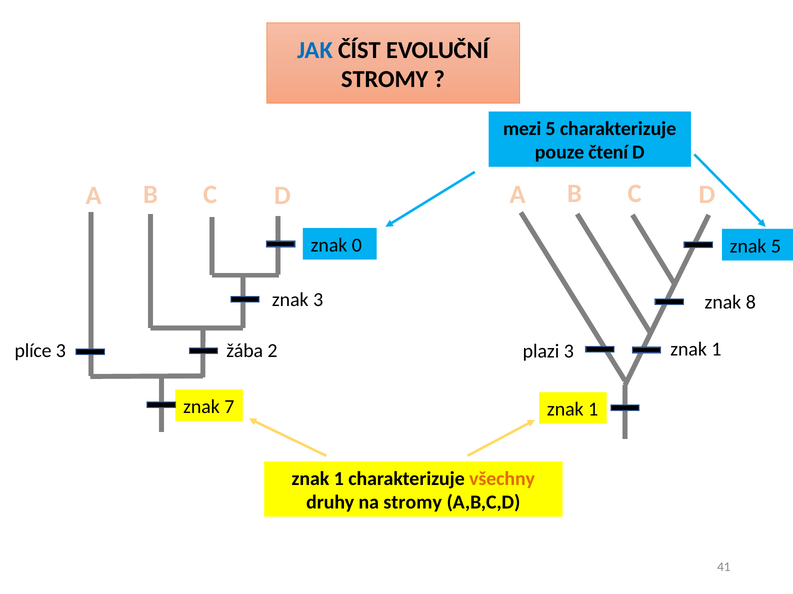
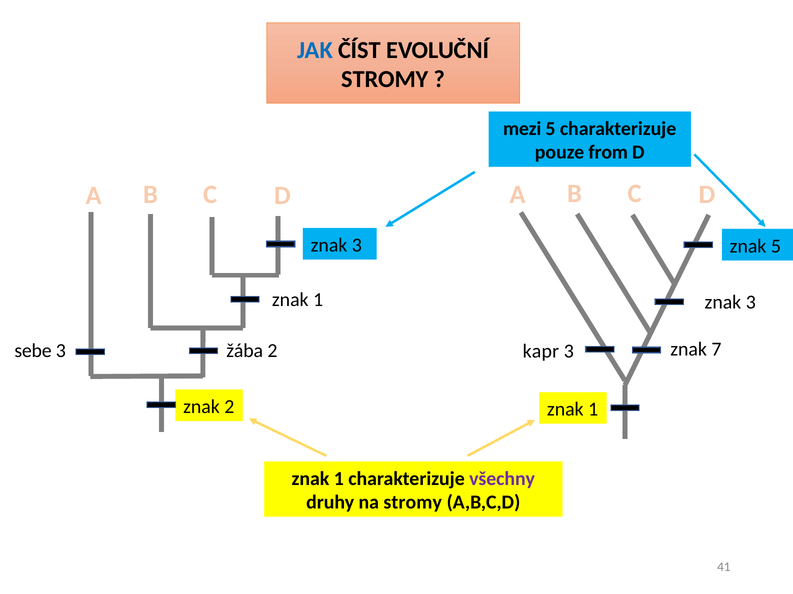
čtení: čtení -> from
0 at (357, 245): 0 -> 3
3 at (318, 300): 3 -> 1
8 at (751, 303): 8 -> 3
1 at (716, 350): 1 -> 7
plíce: plíce -> sebe
plazi: plazi -> kapr
znak 7: 7 -> 2
všechny colour: orange -> purple
